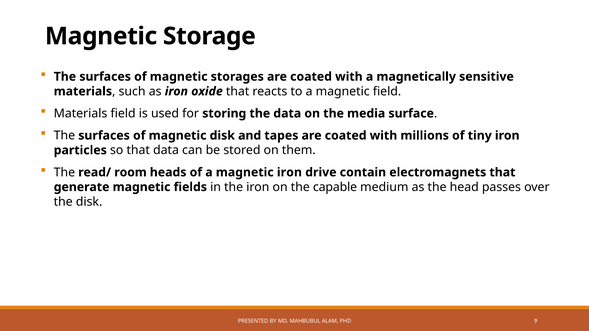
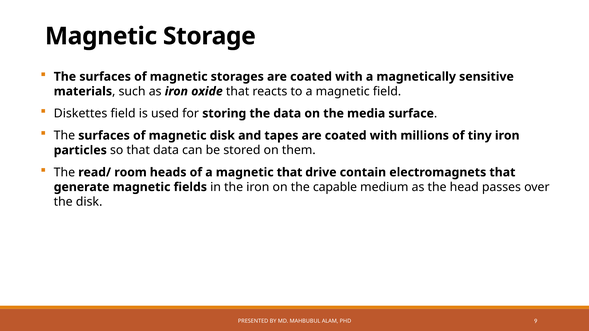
Materials at (81, 114): Materials -> Diskettes
magnetic iron: iron -> that
